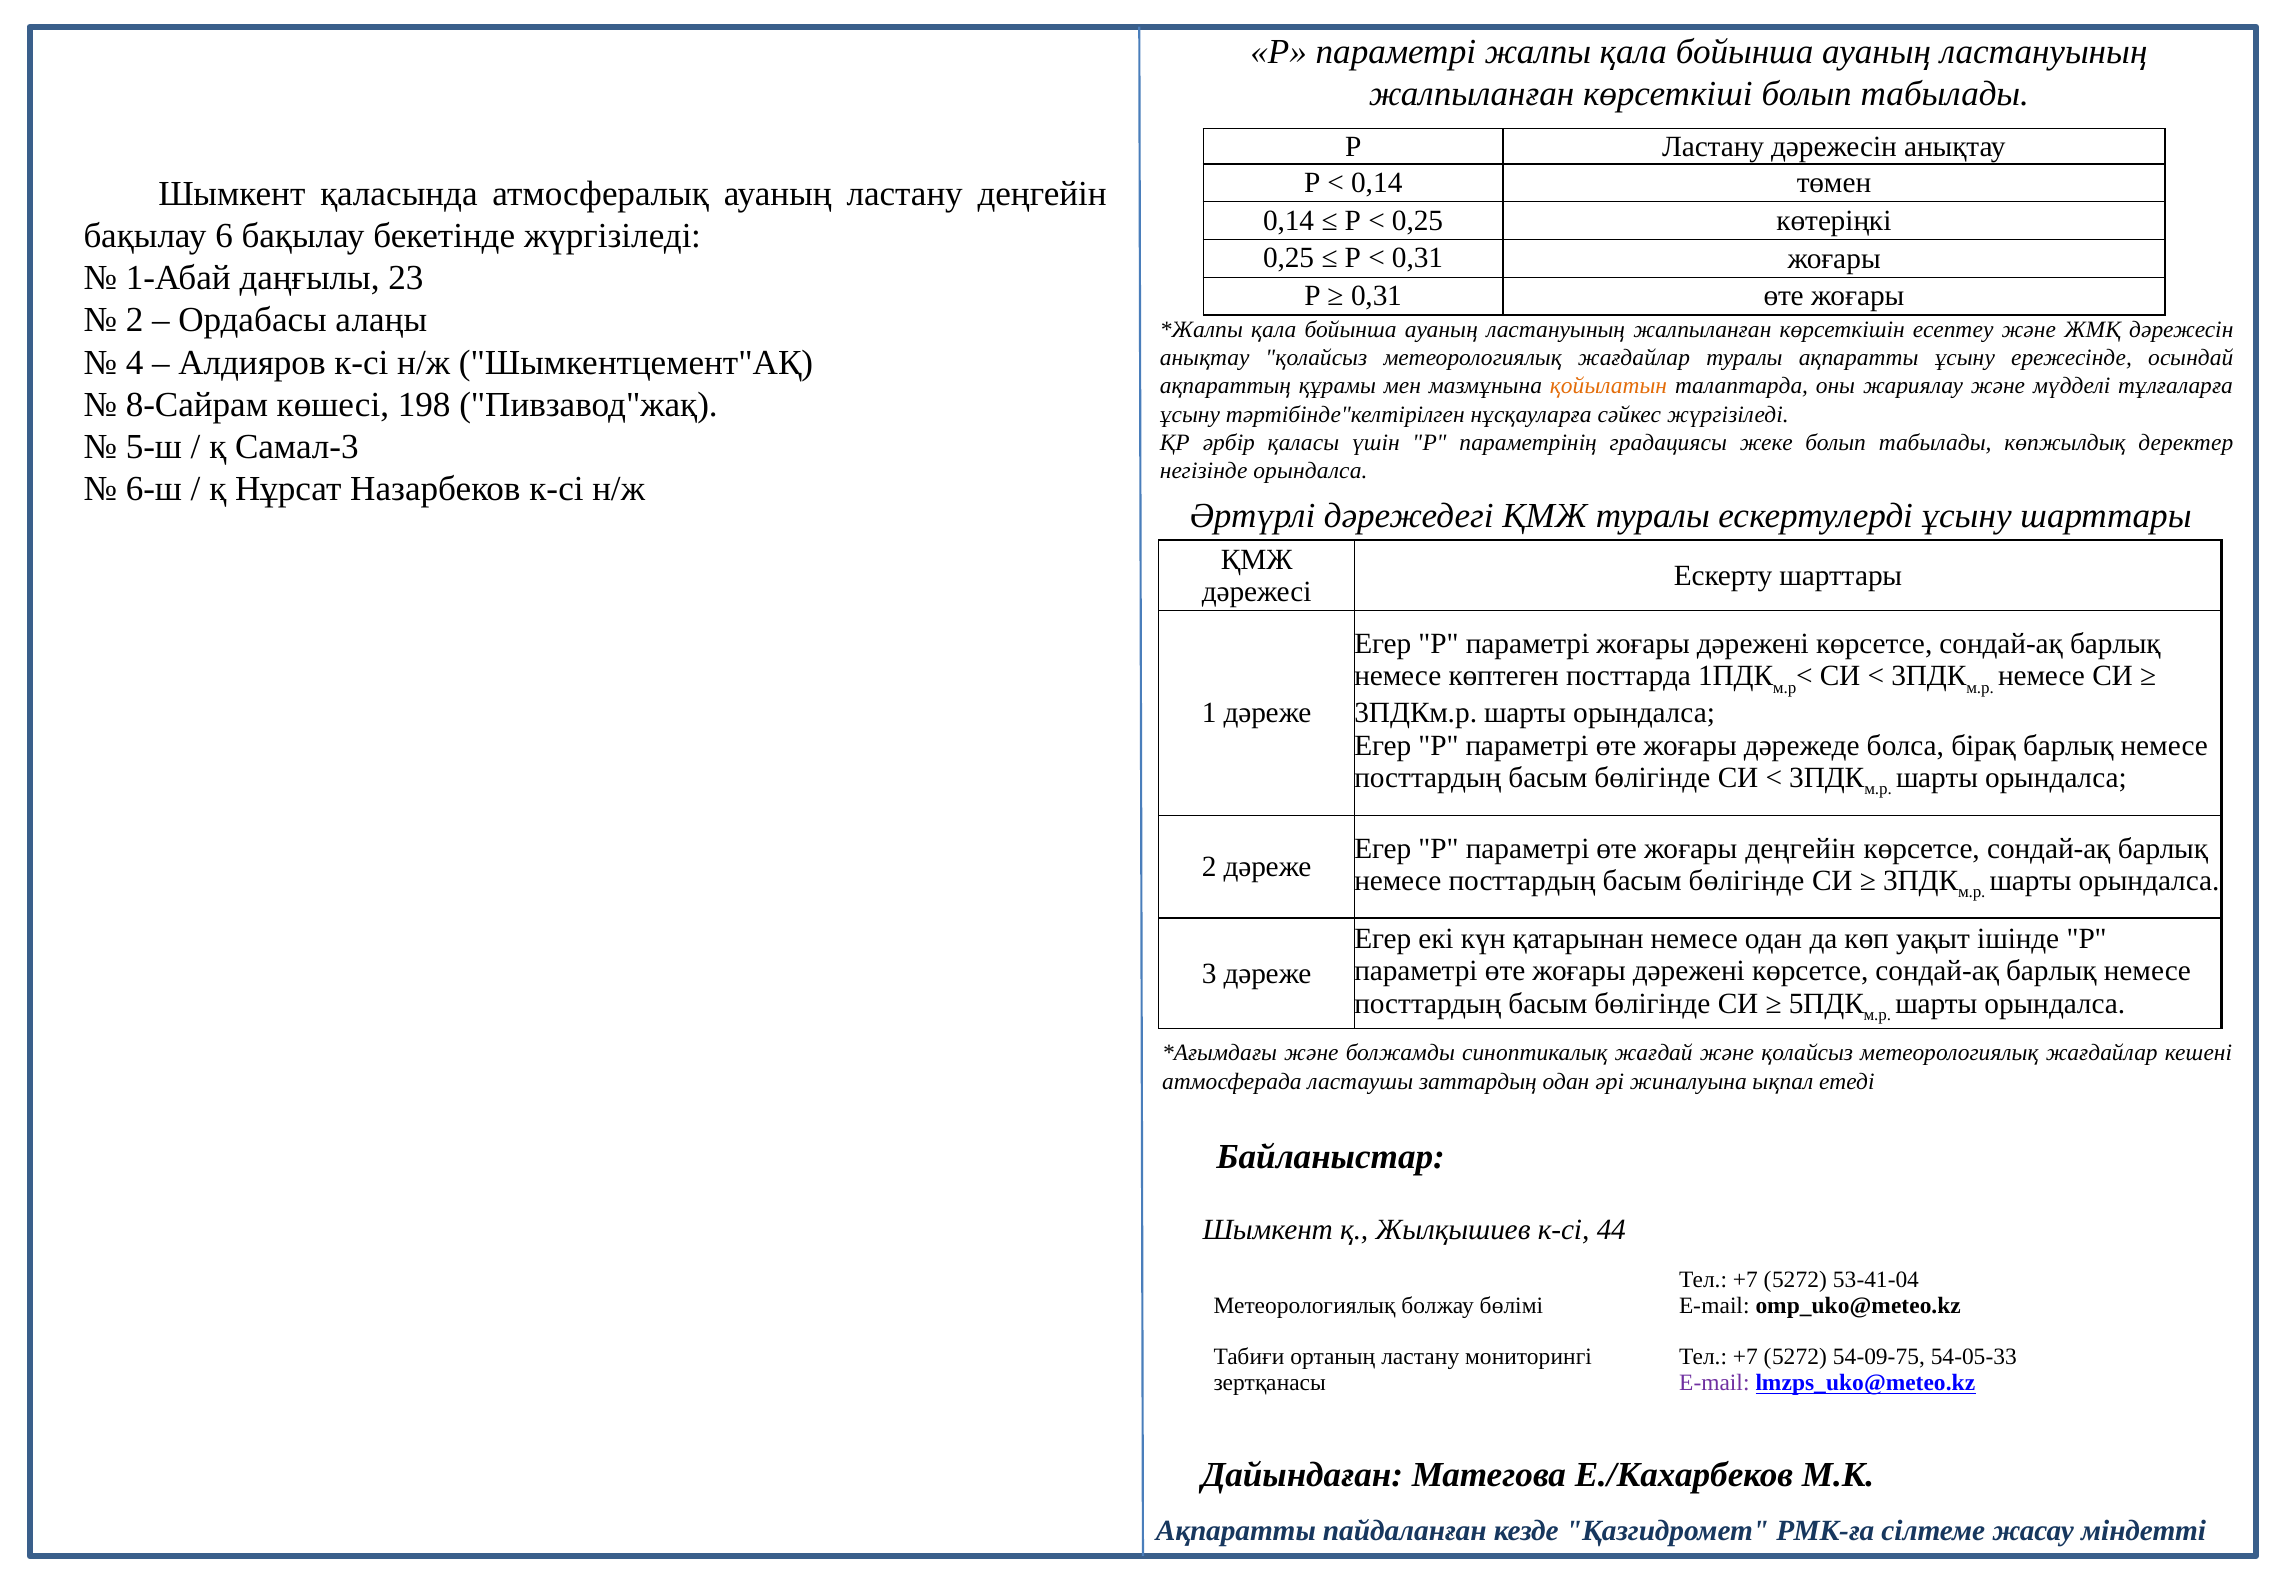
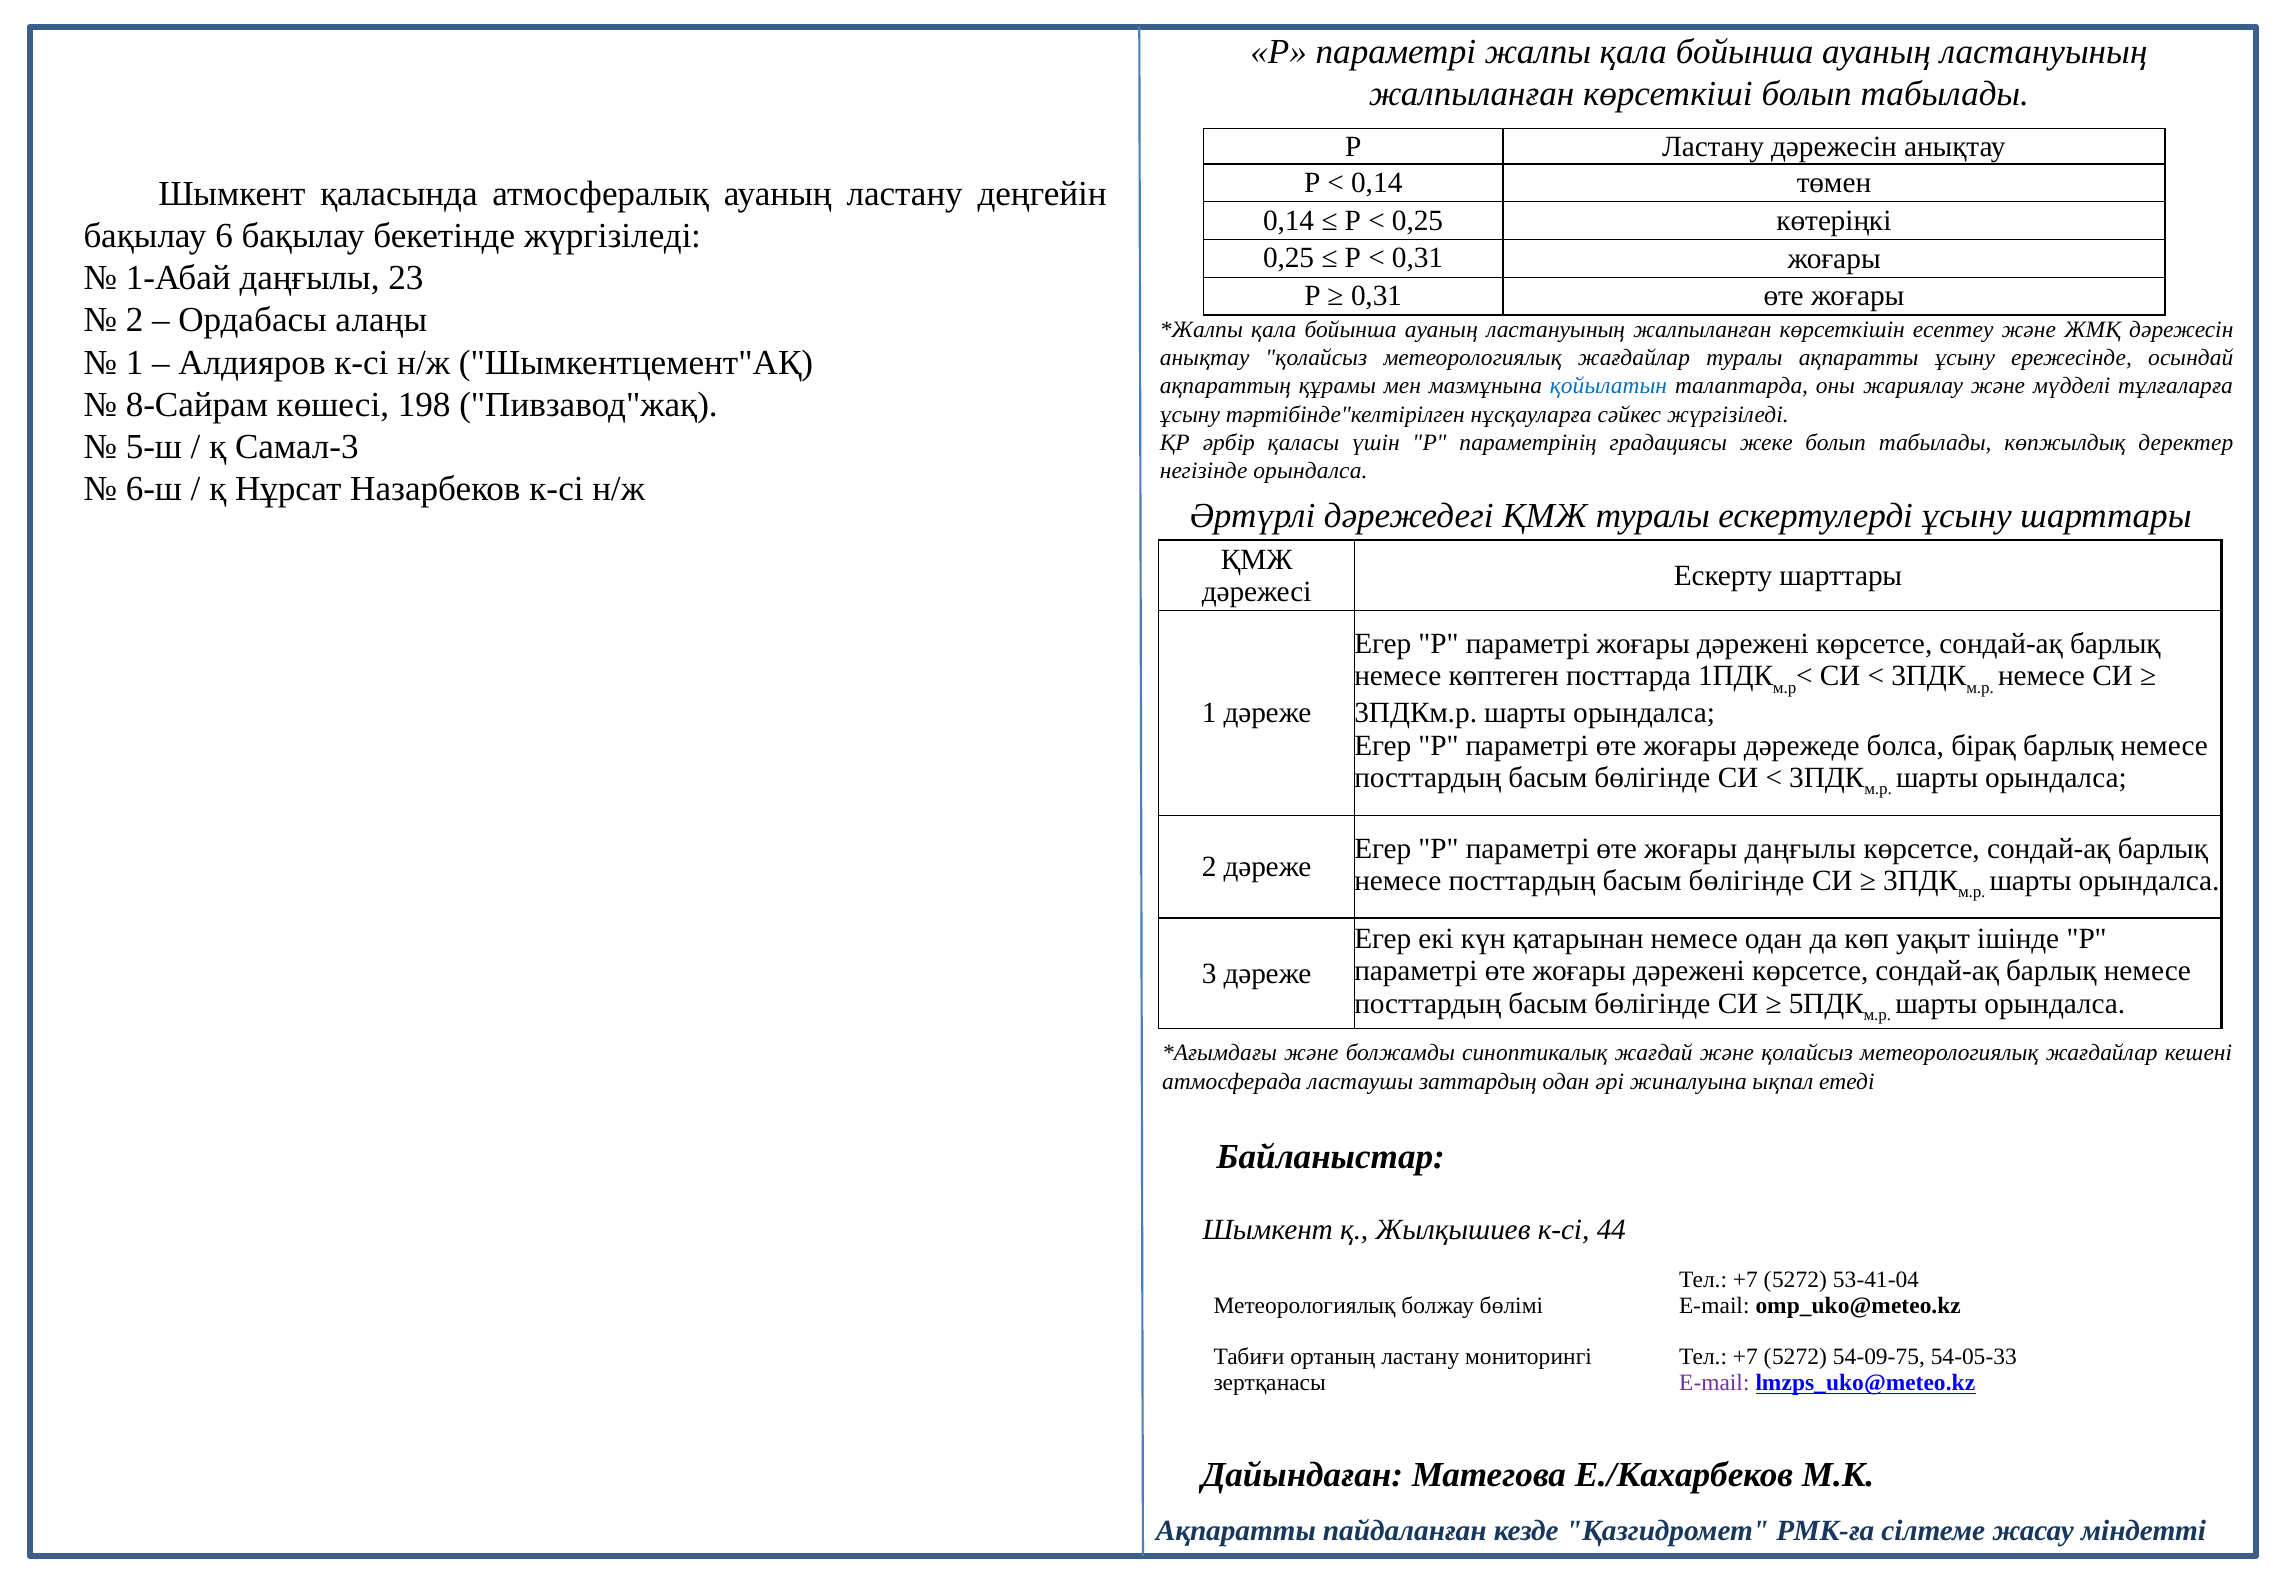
4 at (135, 362): 4 -> 1
қойылатын colour: orange -> blue
жоғары деңгейін: деңгейін -> даңғылы
